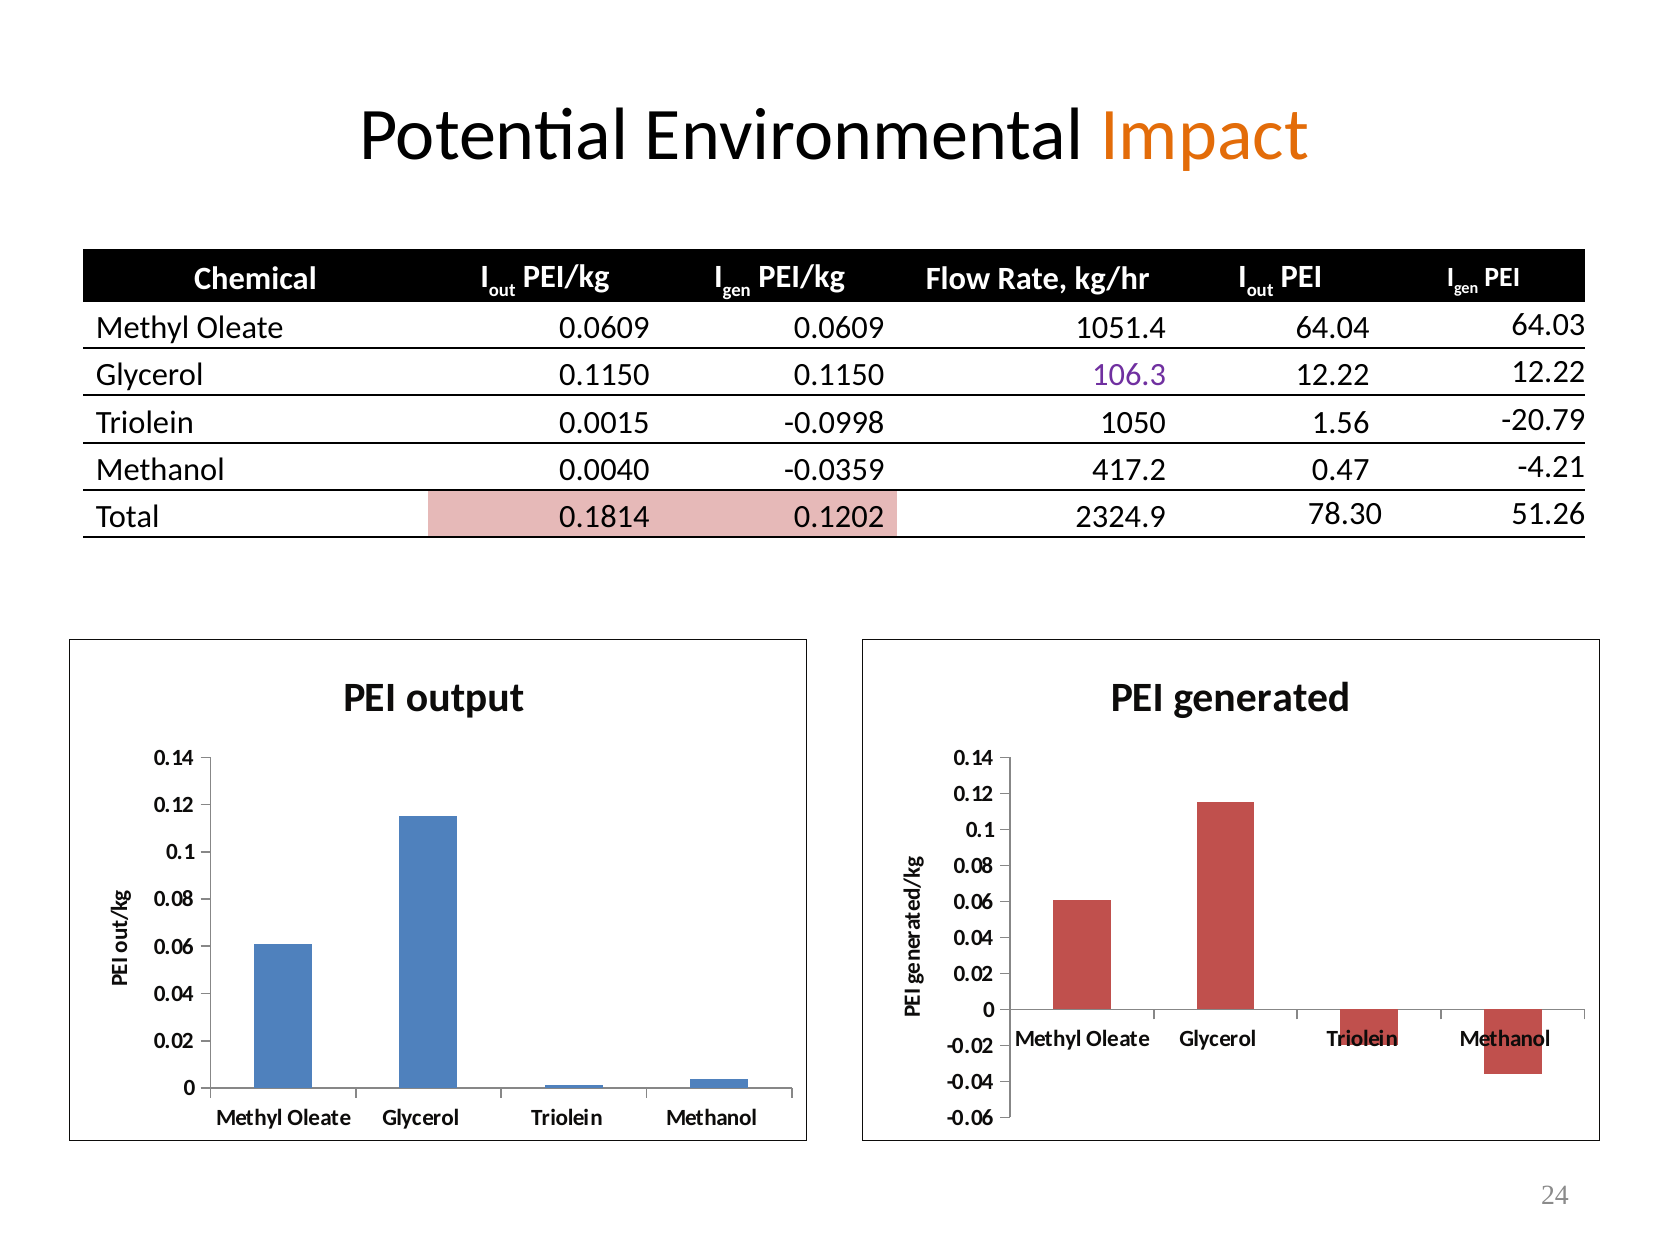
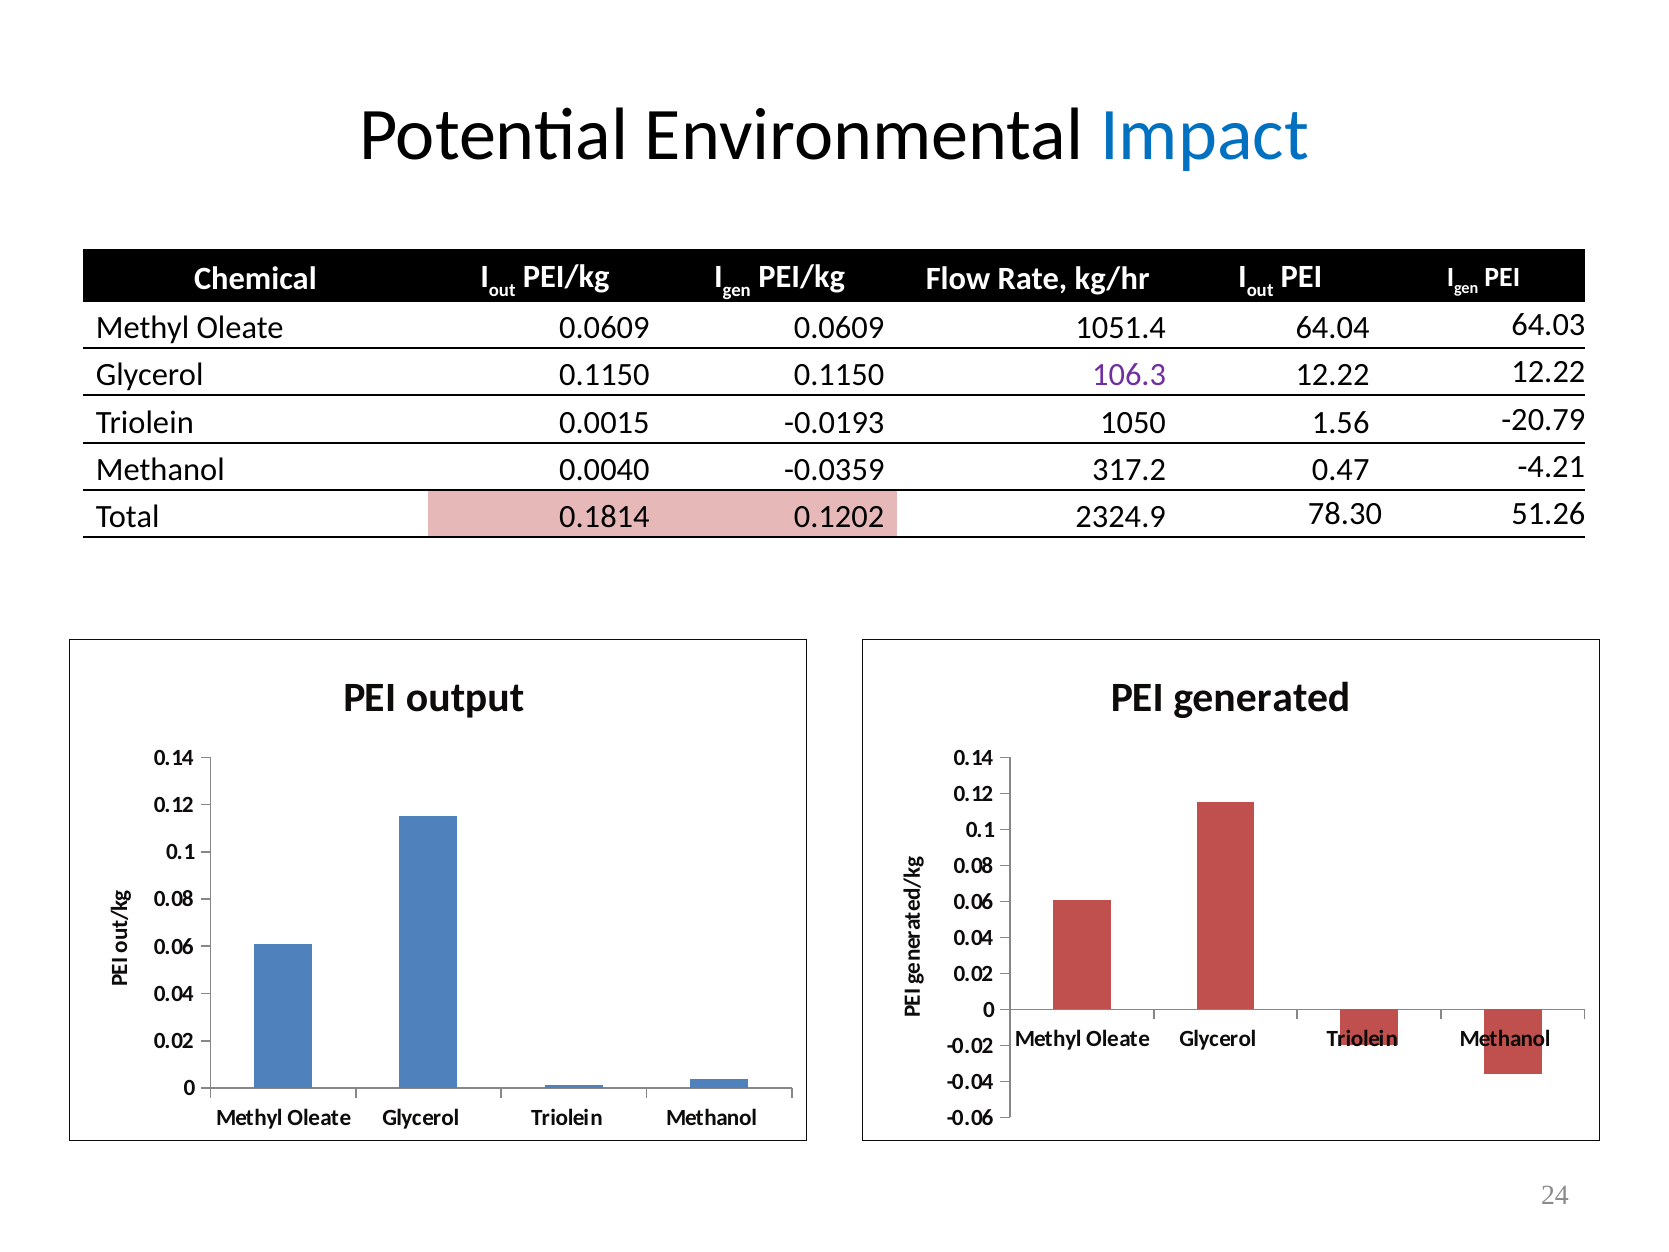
Impact colour: orange -> blue
-0.0998: -0.0998 -> -0.0193
417.2: 417.2 -> 317.2
